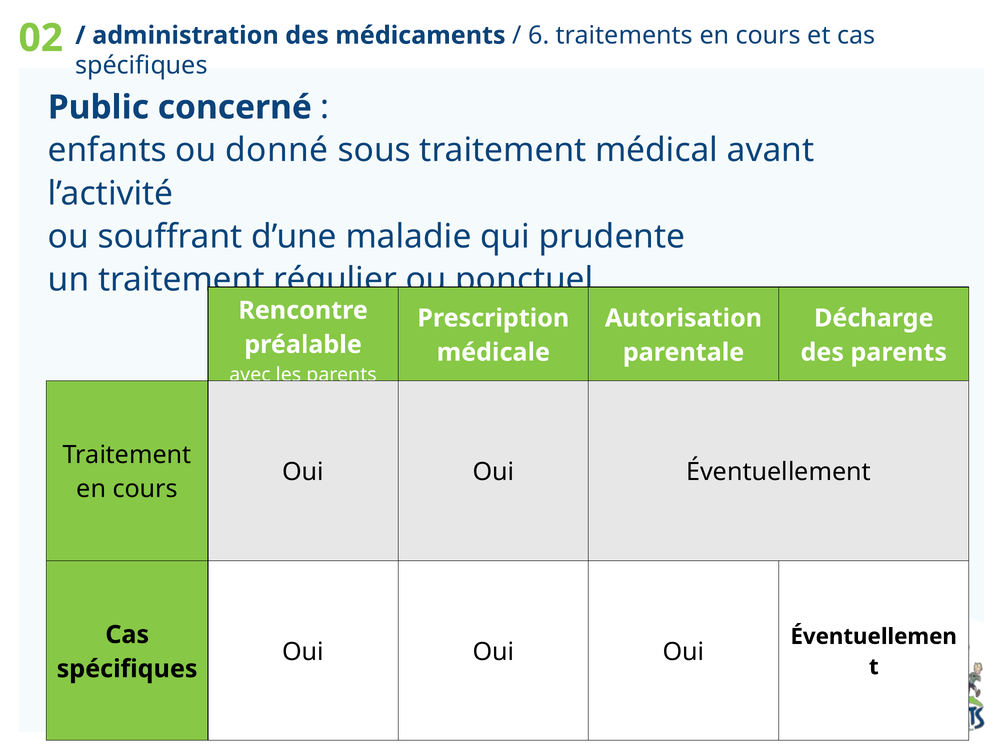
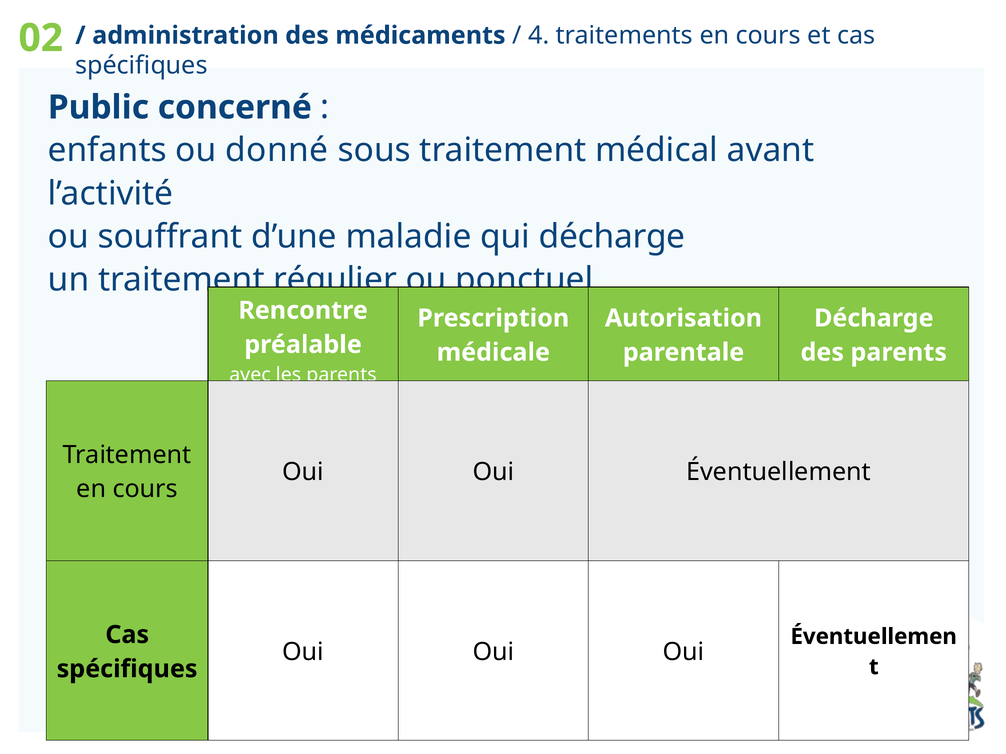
6: 6 -> 4
qui prudente: prudente -> décharge
